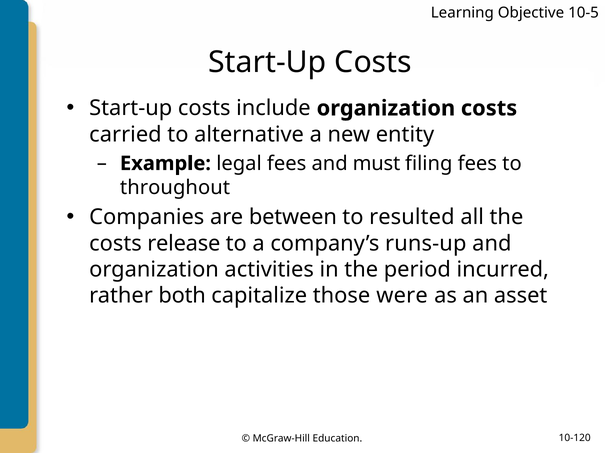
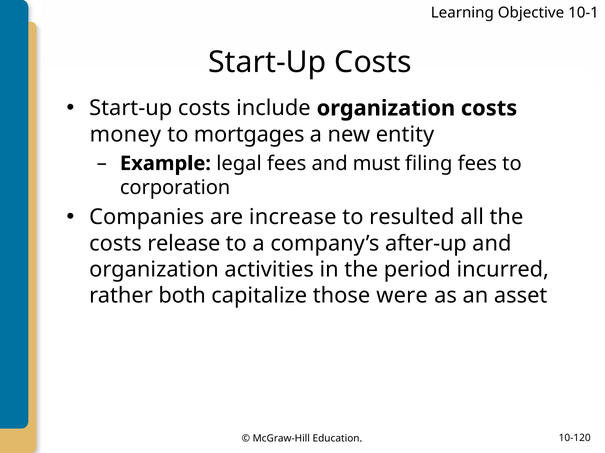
10-5: 10-5 -> 10-1
carried: carried -> money
alternative: alternative -> mortgages
throughout: throughout -> corporation
between: between -> increase
runs-up: runs-up -> after-up
